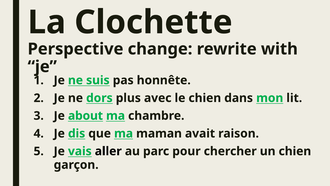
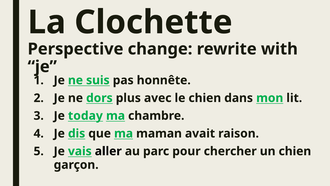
about: about -> today
